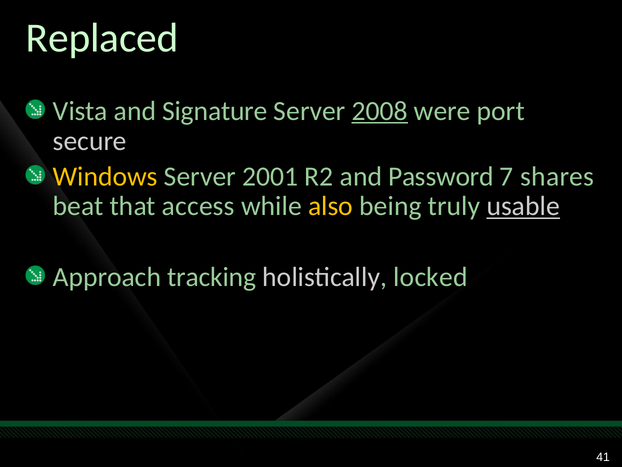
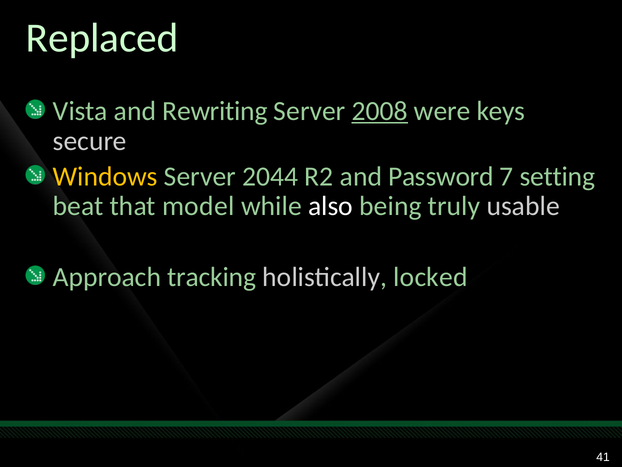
Signature: Signature -> Rewriting
port: port -> keys
2001: 2001 -> 2044
shares: shares -> setting
access: access -> model
also colour: yellow -> white
usable underline: present -> none
